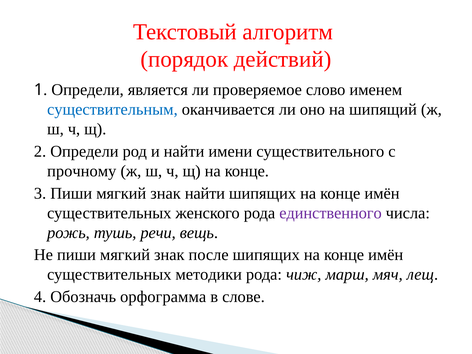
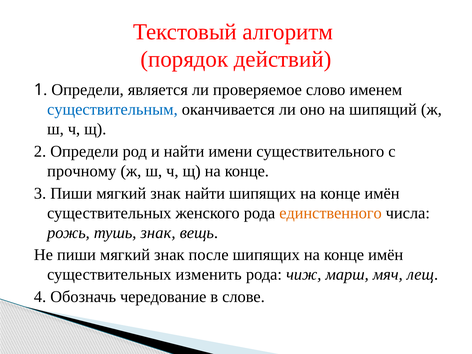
единственного colour: purple -> orange
тушь речи: речи -> знак
методики: методики -> изменить
орфограмма: орфограмма -> чередование
